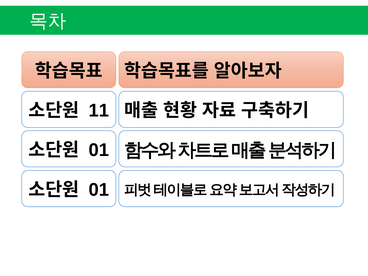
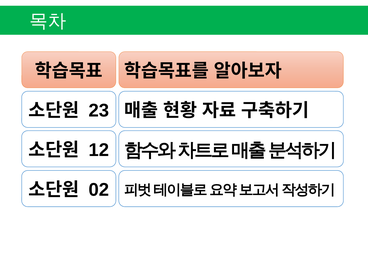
11: 11 -> 23
01 at (99, 150): 01 -> 12
01 at (99, 190): 01 -> 02
